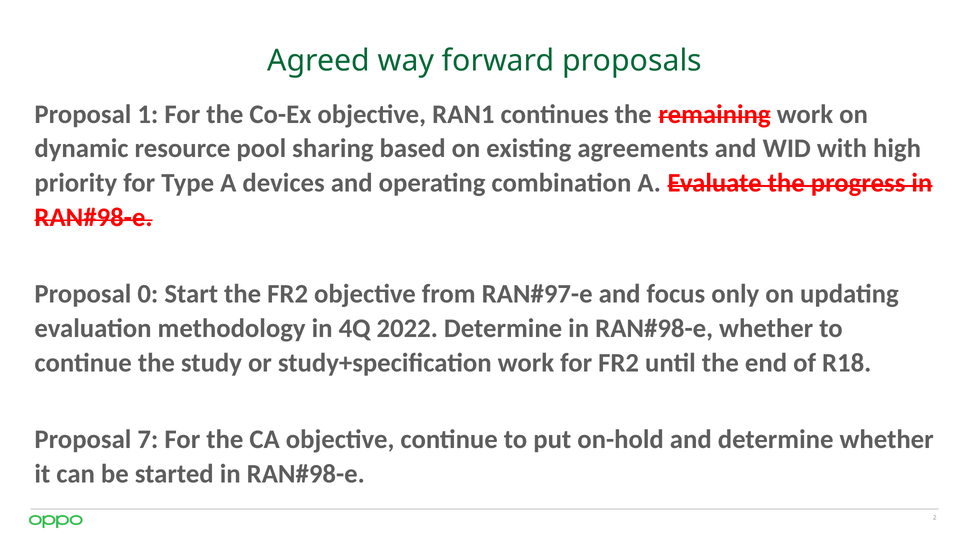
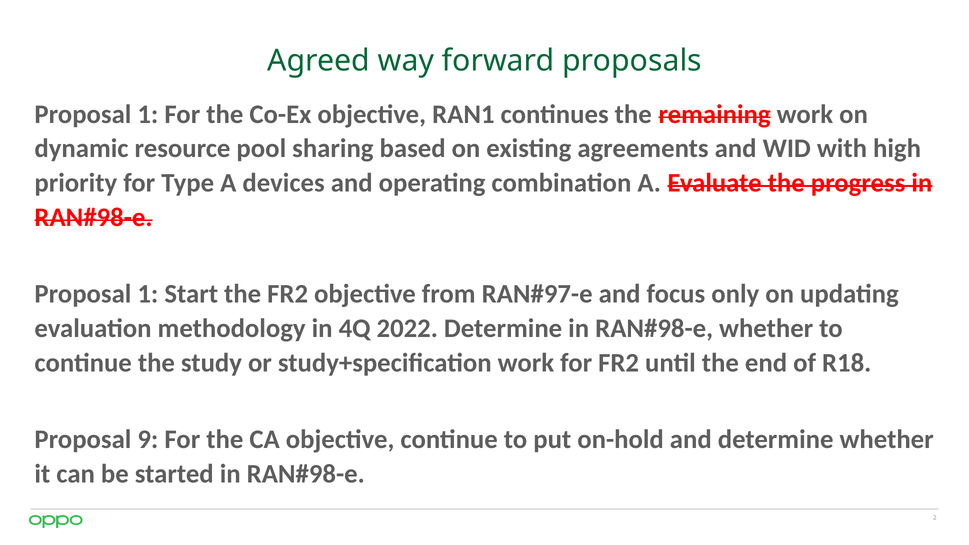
0 at (148, 294): 0 -> 1
7: 7 -> 9
